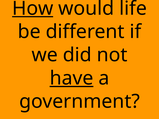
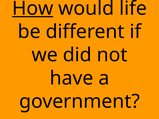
have underline: present -> none
